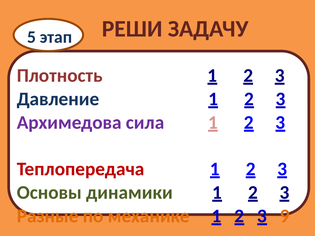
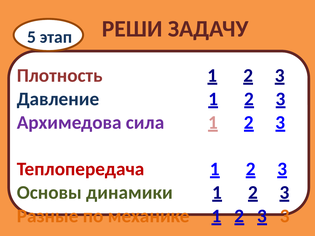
9 at (285, 216): 9 -> 3
